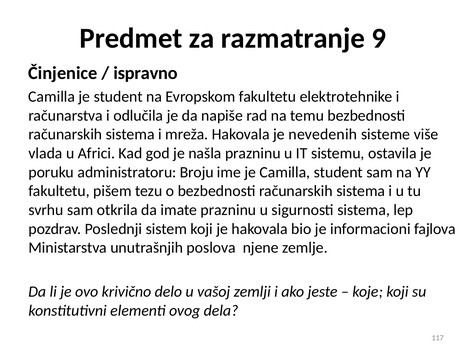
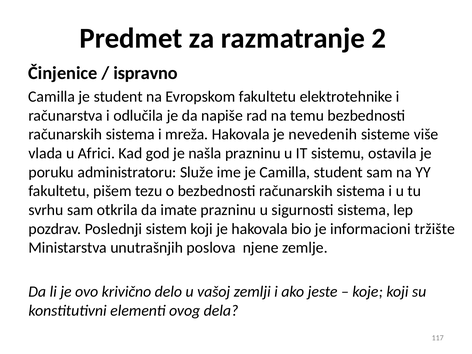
9: 9 -> 2
Broju: Broju -> Služe
fajlova: fajlova -> tržište
